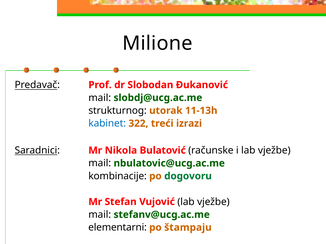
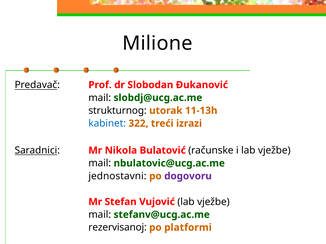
kombinacije: kombinacije -> jednostavni
dogovoru colour: green -> purple
elementarni: elementarni -> rezervisanoj
štampaju: štampaju -> platformi
